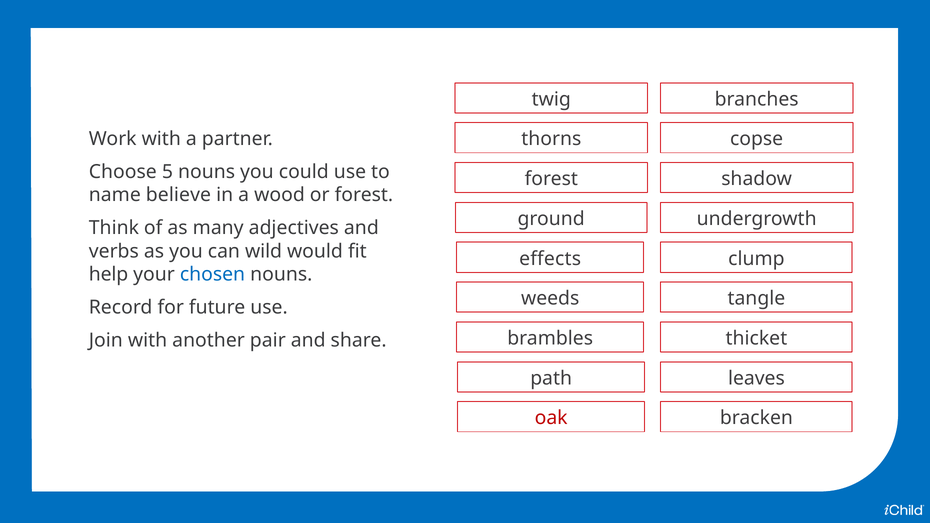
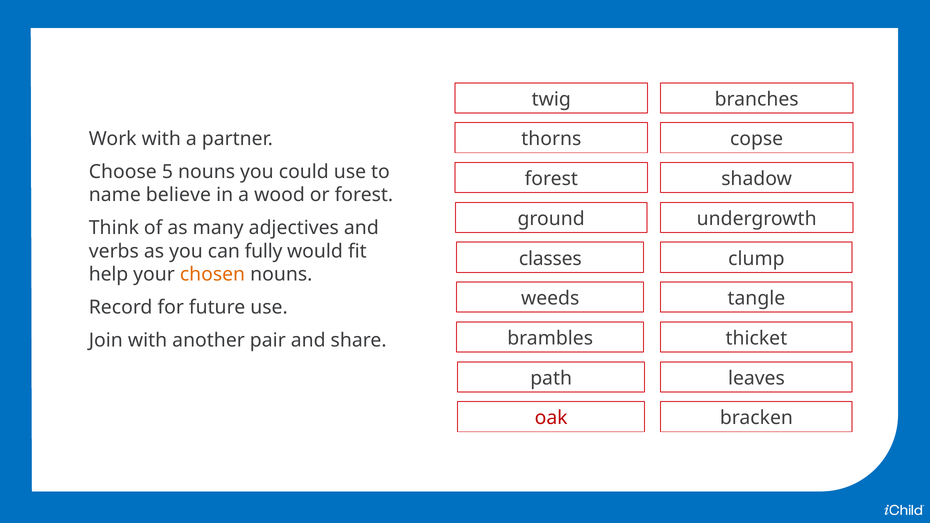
wild: wild -> fully
effects: effects -> classes
chosen colour: blue -> orange
